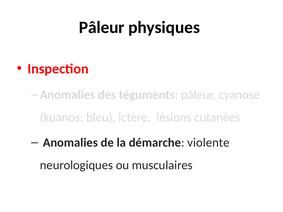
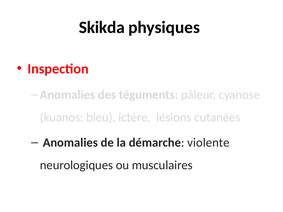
Pâleur at (102, 27): Pâleur -> Skikda
